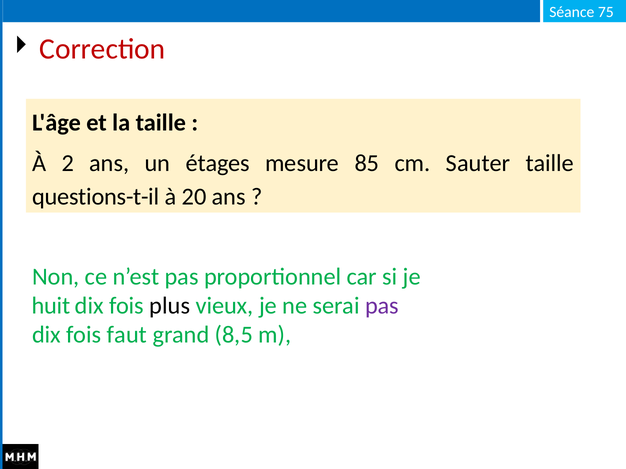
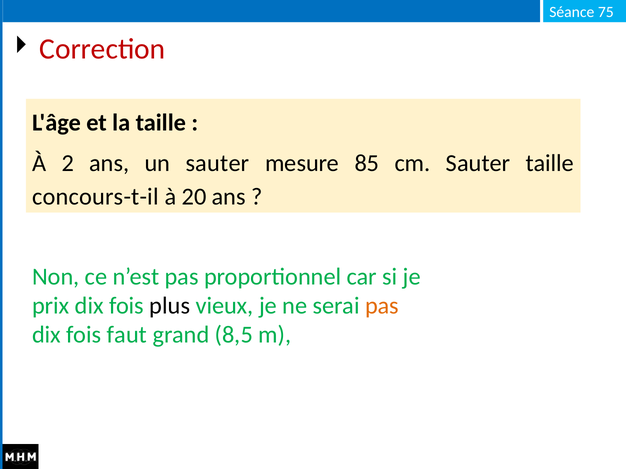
un étages: étages -> sauter
questions-t-il: questions-t-il -> concours-t-il
huit: huit -> prix
pas at (382, 306) colour: purple -> orange
